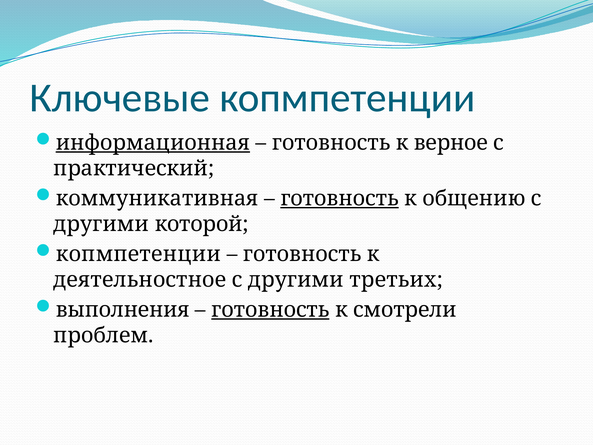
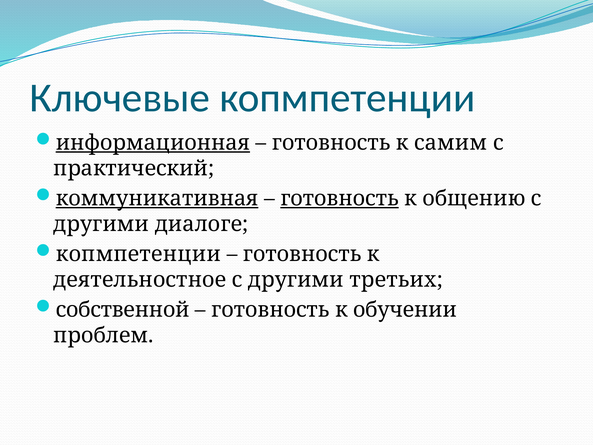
верное: верное -> самим
коммуникативная underline: none -> present
которой: которой -> диалоге
выполнения: выполнения -> собственной
готовность at (270, 310) underline: present -> none
смотрели: смотрели -> обучении
